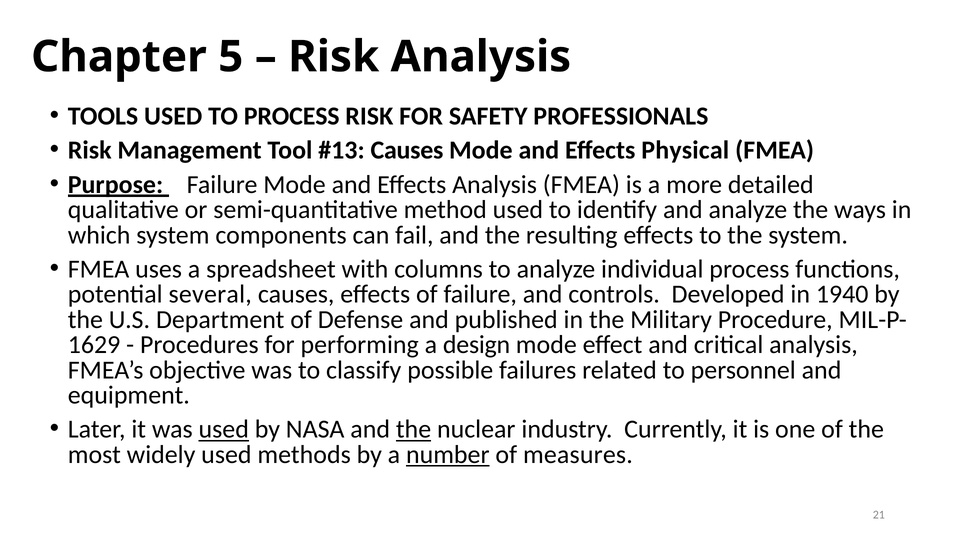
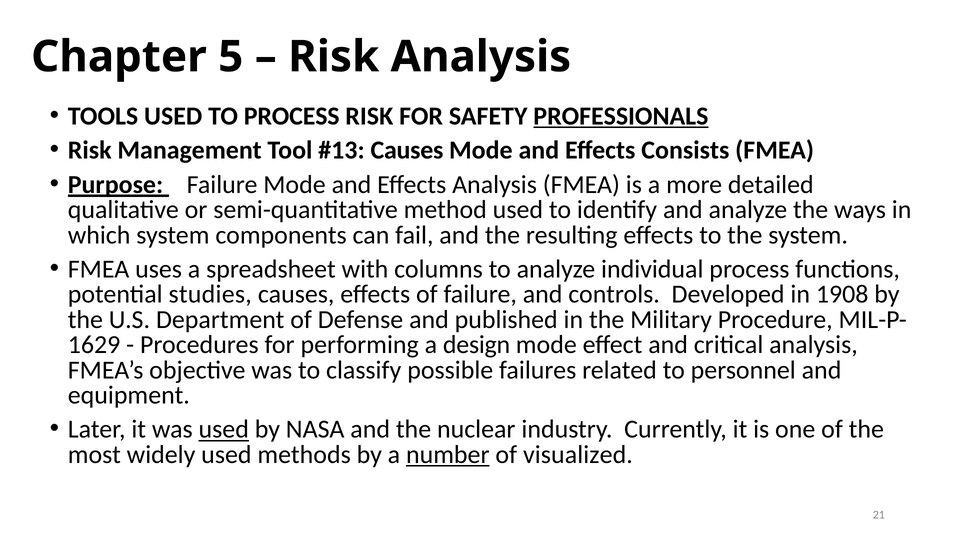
PROFESSIONALS underline: none -> present
Physical: Physical -> Consists
several: several -> studies
1940: 1940 -> 1908
the at (414, 429) underline: present -> none
measures: measures -> visualized
